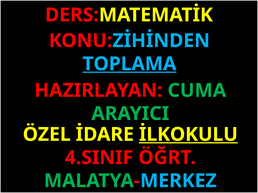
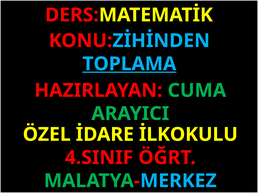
İLKOKULU underline: present -> none
